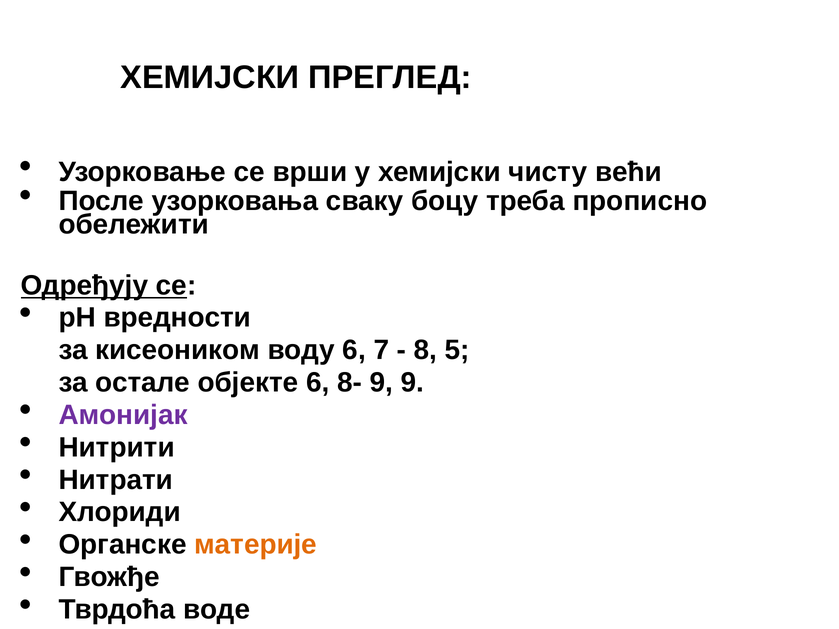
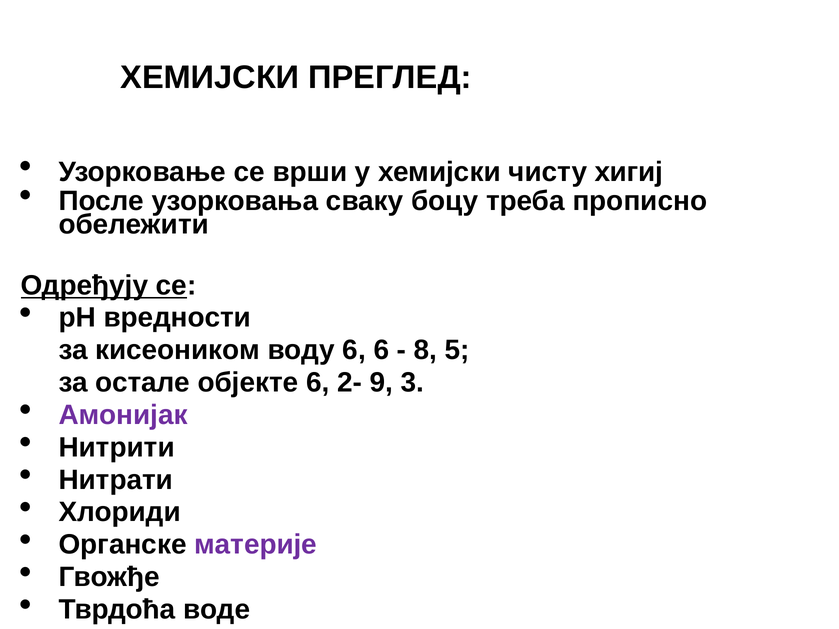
већи: већи -> хигиј
6 7: 7 -> 6
8-: 8- -> 2-
9 9: 9 -> 3
материје colour: orange -> purple
